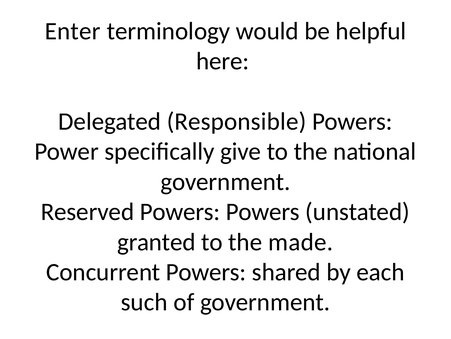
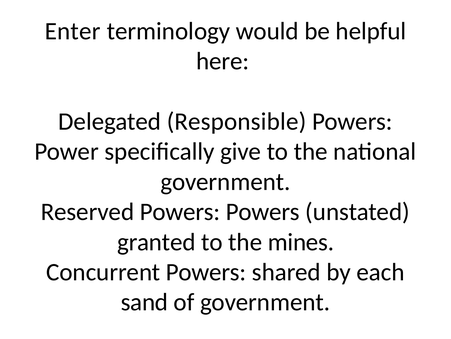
made: made -> mines
such: such -> sand
